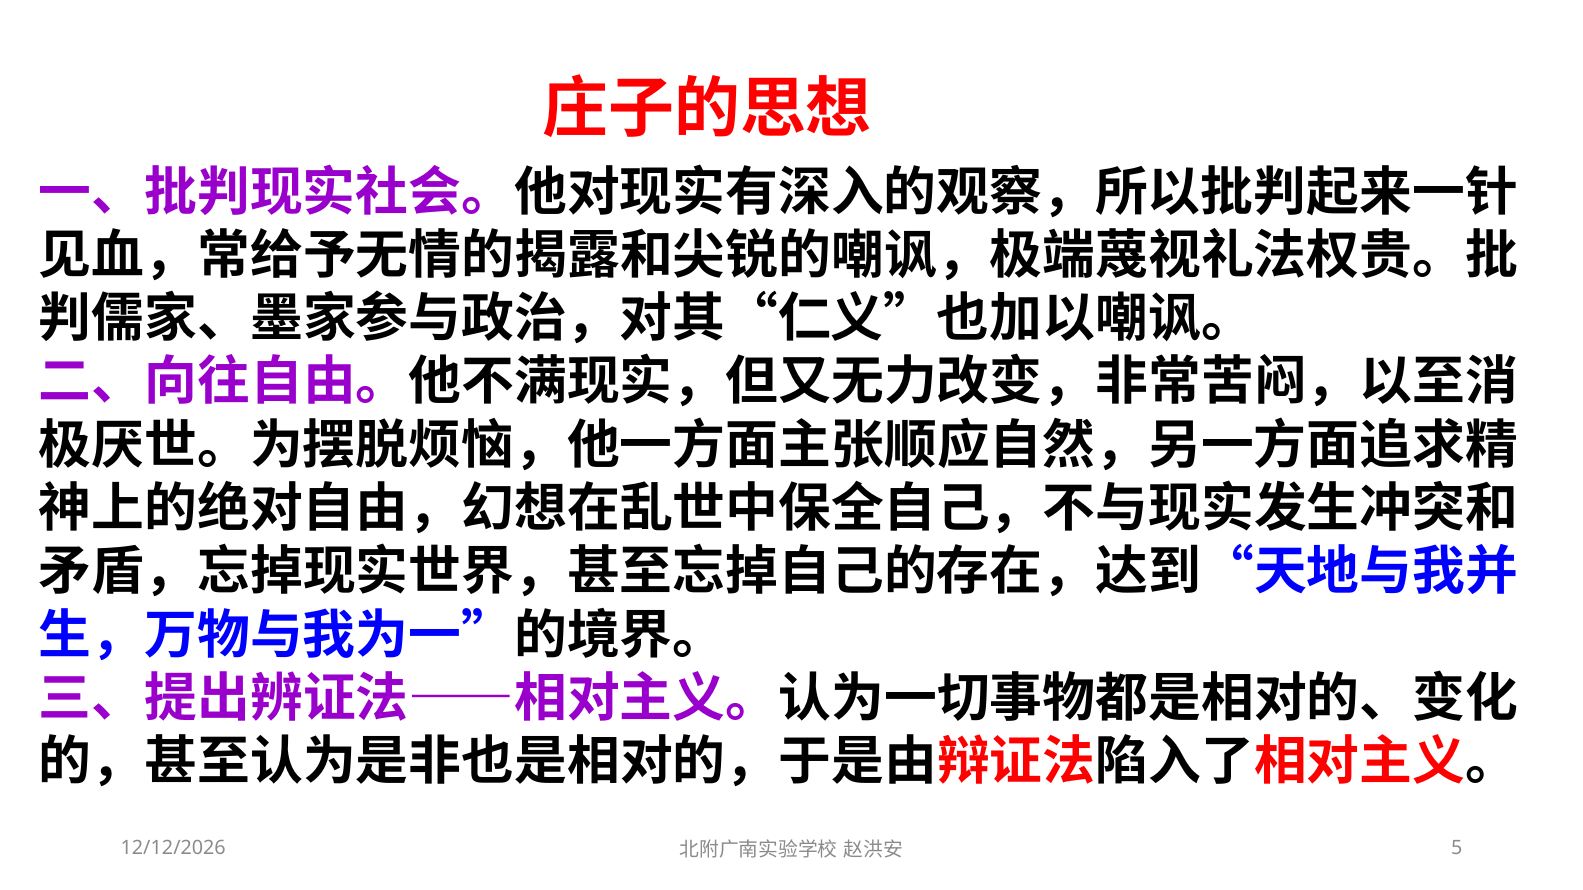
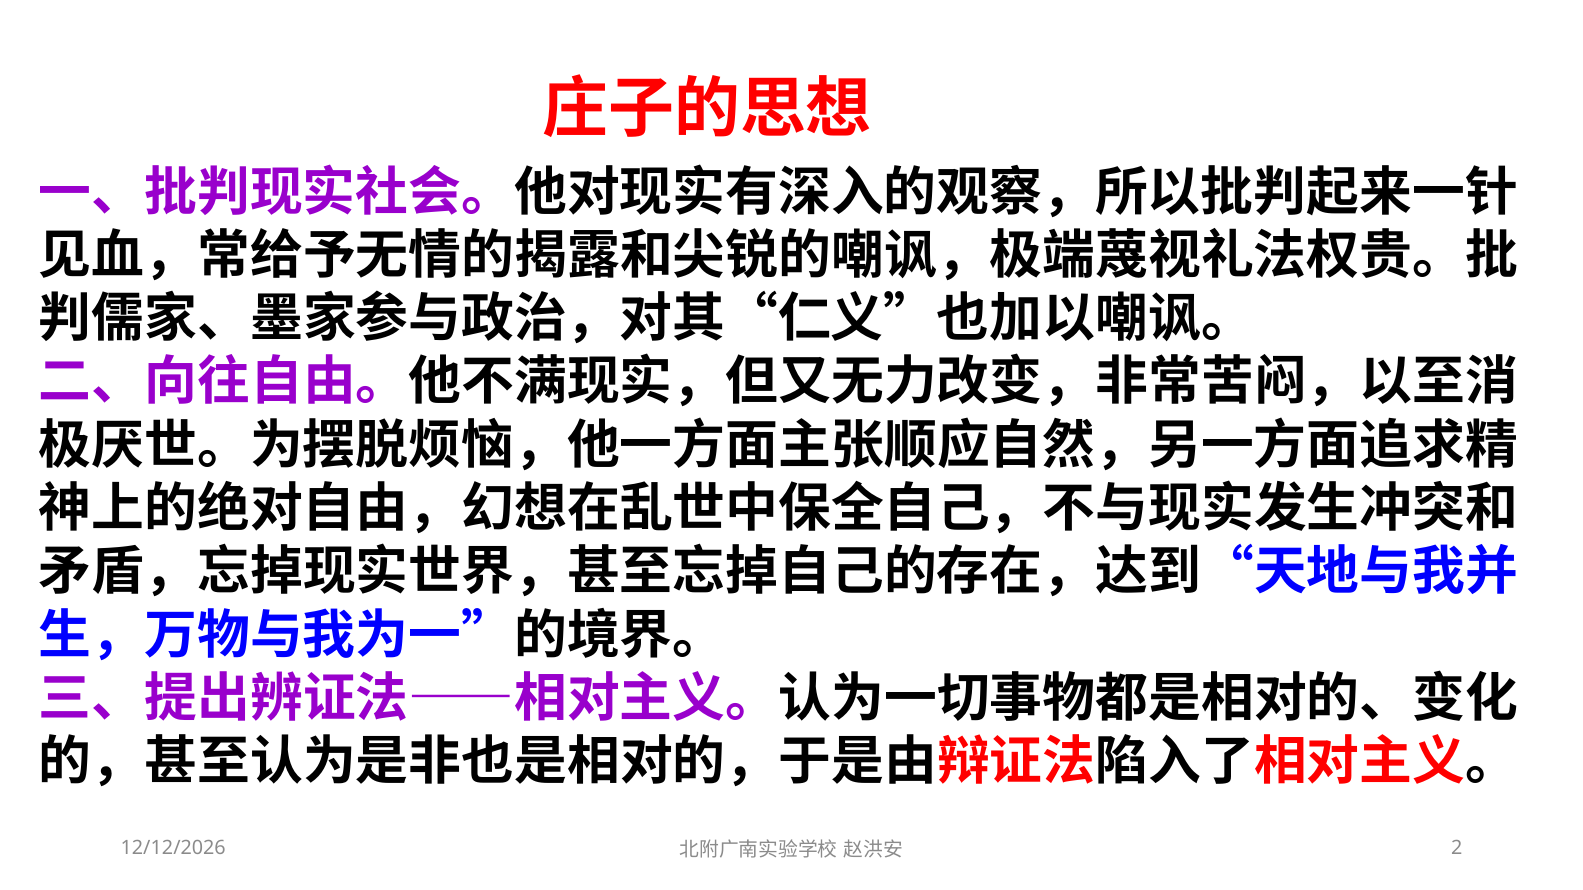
5: 5 -> 2
